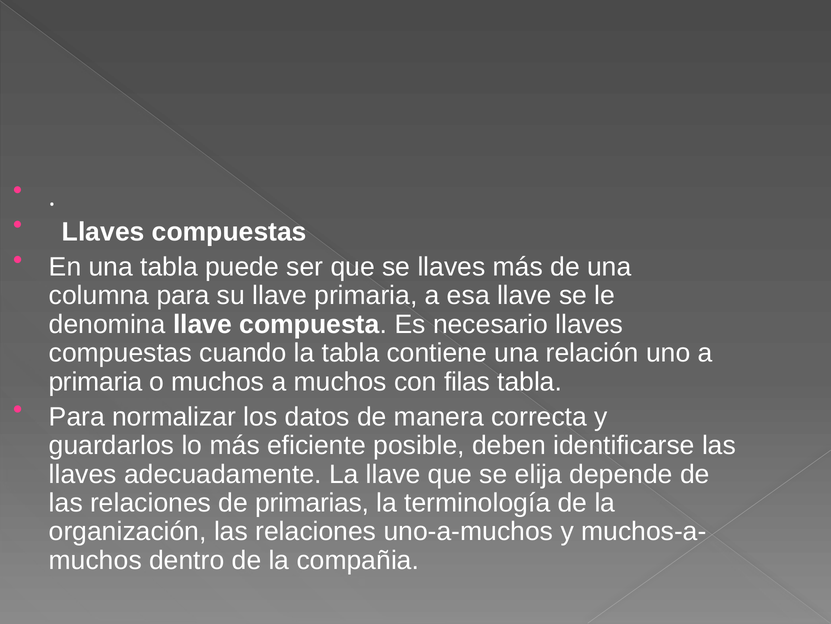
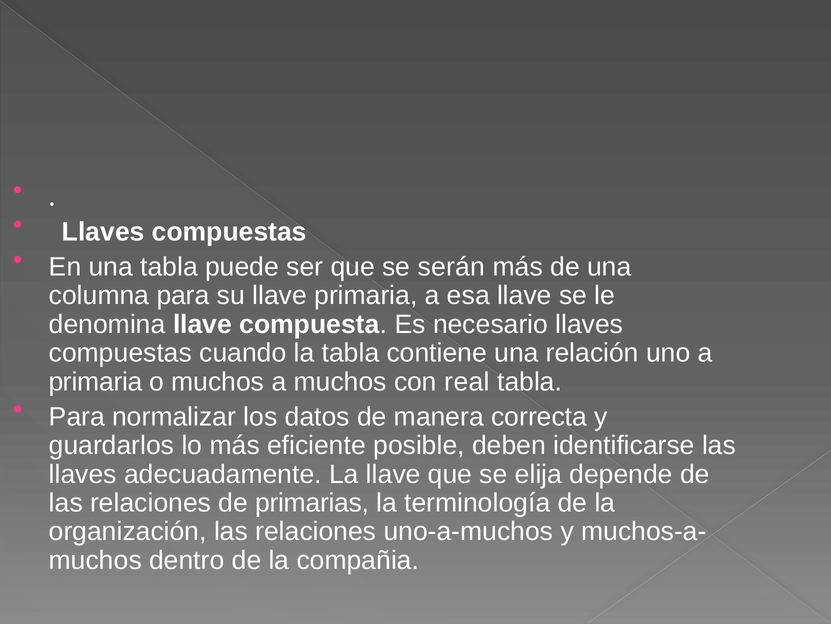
se llaves: llaves -> serán
filas: filas -> real
